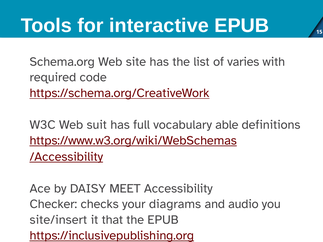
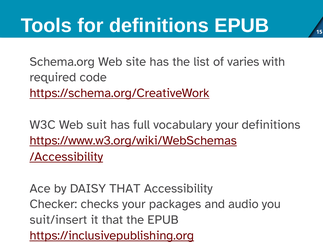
for interactive: interactive -> definitions
vocabulary able: able -> your
DAISY MEET: MEET -> THAT
diagrams: diagrams -> packages
site/insert: site/insert -> suit/insert
